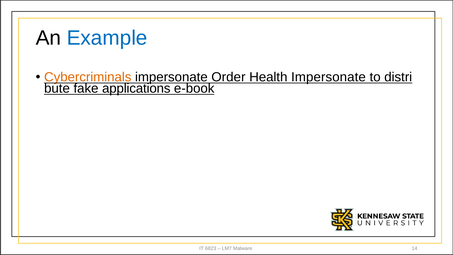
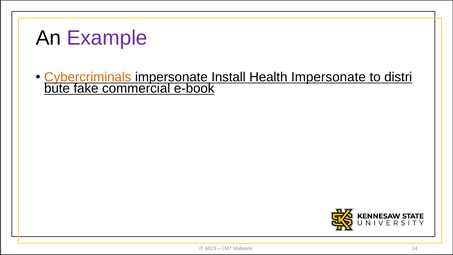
Example colour: blue -> purple
Order: Order -> Install
applications: applications -> commercial
